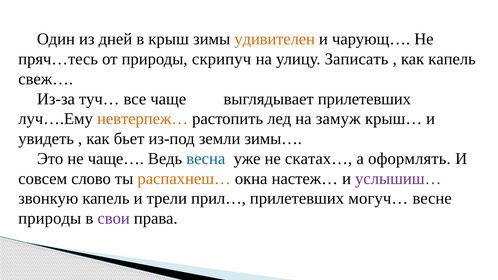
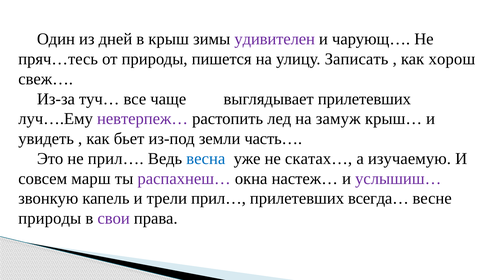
удивителен colour: orange -> purple
скрипуч: скрипуч -> пишется
как капель: капель -> хорош
невтерпеж… colour: orange -> purple
зимы…: зимы… -> часть…
не чаще…: чаще… -> прил…
оформлять: оформлять -> изучаемую
слово: слово -> марш
распахнеш… colour: orange -> purple
могуч…: могуч… -> всегда…
